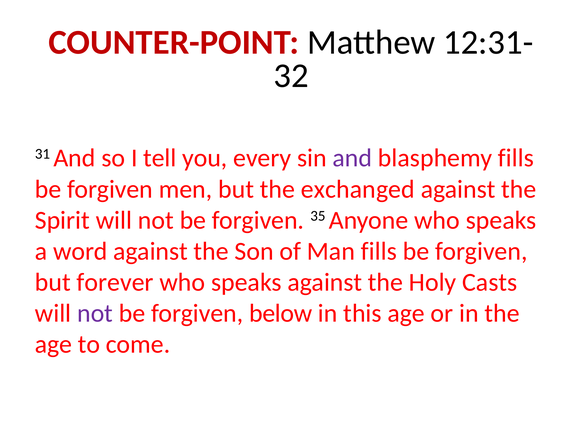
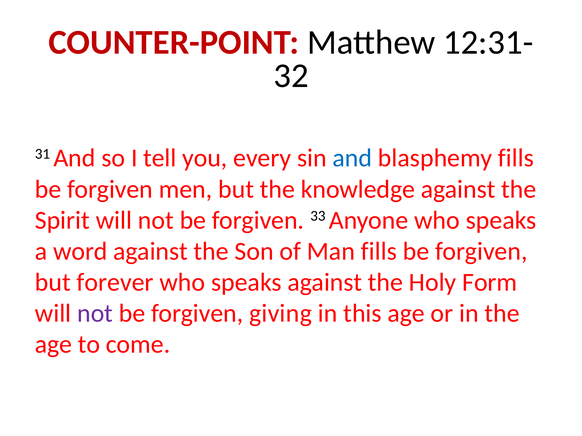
and at (352, 158) colour: purple -> blue
exchanged: exchanged -> knowledge
35: 35 -> 33
Casts: Casts -> Form
below: below -> giving
